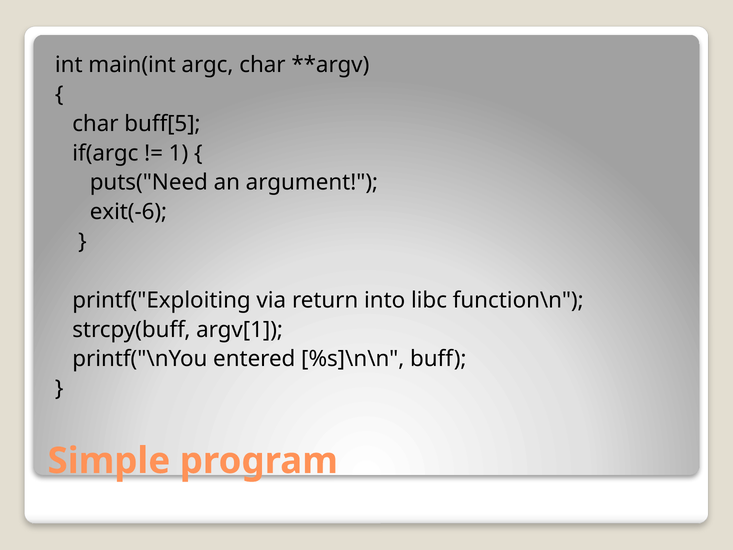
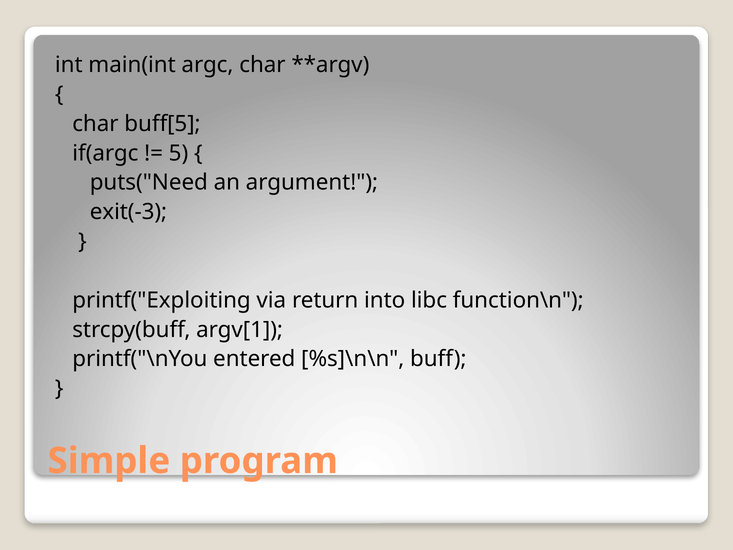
1: 1 -> 5
exit(-6: exit(-6 -> exit(-3
